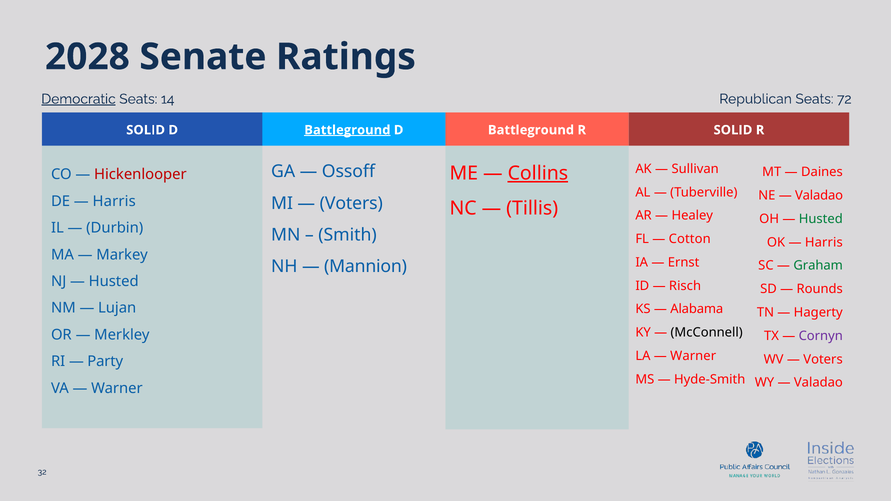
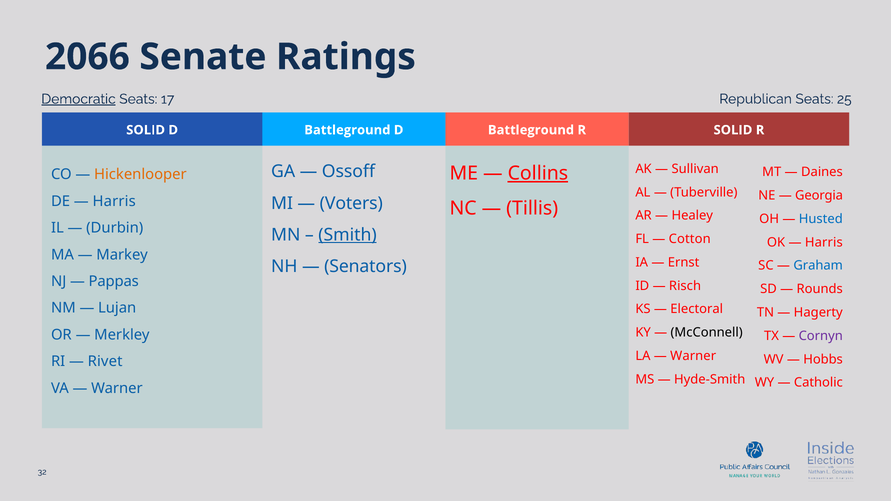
2028: 2028 -> 2066
14: 14 -> 17
72: 72 -> 25
Battleground at (347, 130) underline: present -> none
Hickenlooper colour: red -> orange
Valadao at (819, 196): Valadao -> Georgia
Husted at (821, 219) colour: green -> blue
Smith underline: none -> present
Mannion: Mannion -> Senators
Graham colour: green -> blue
Husted at (114, 281): Husted -> Pappas
Alabama: Alabama -> Electoral
Voters at (823, 359): Voters -> Hobbs
Party: Party -> Rivet
Valadao at (818, 383): Valadao -> Catholic
